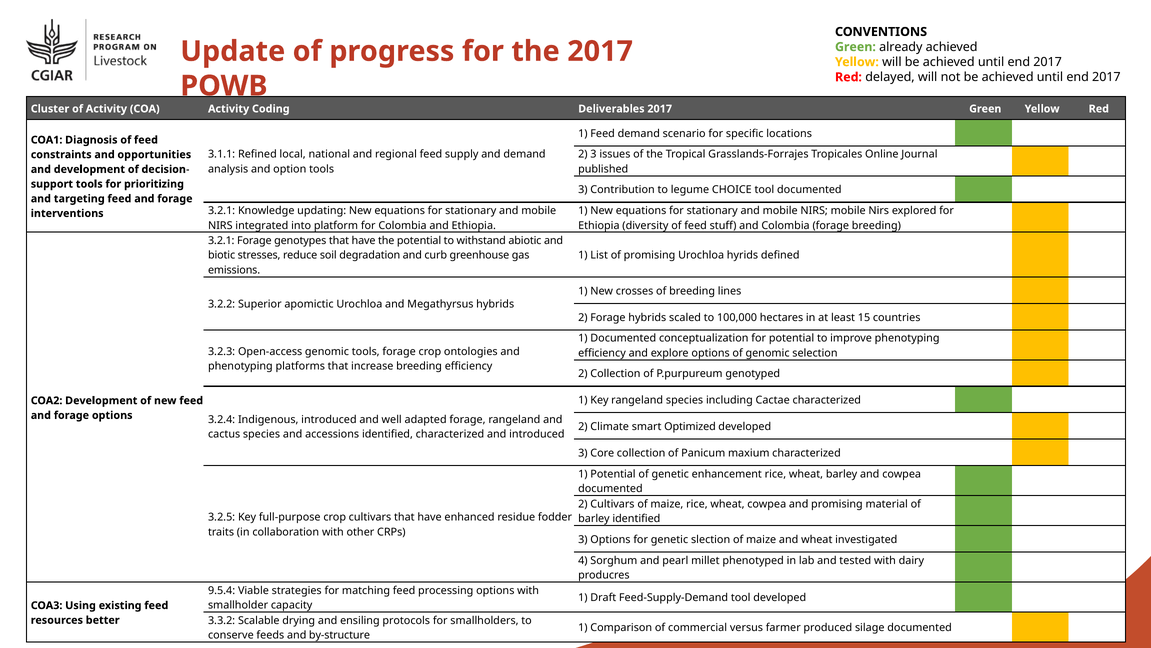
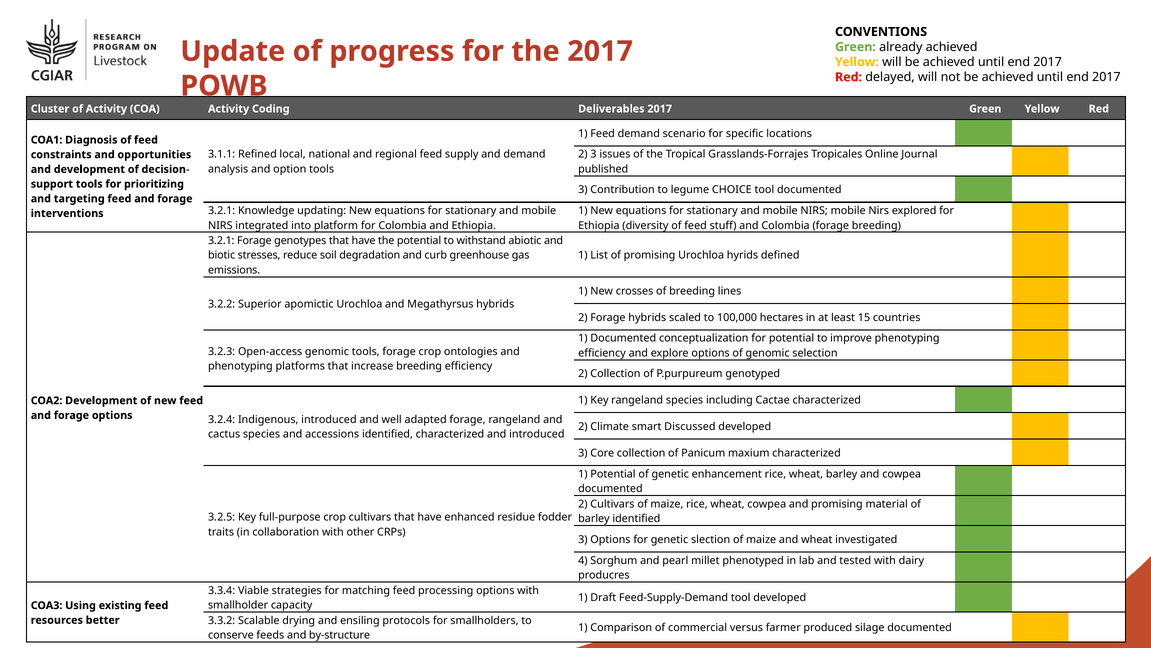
Optimized: Optimized -> Discussed
9.5.4: 9.5.4 -> 3.3.4
